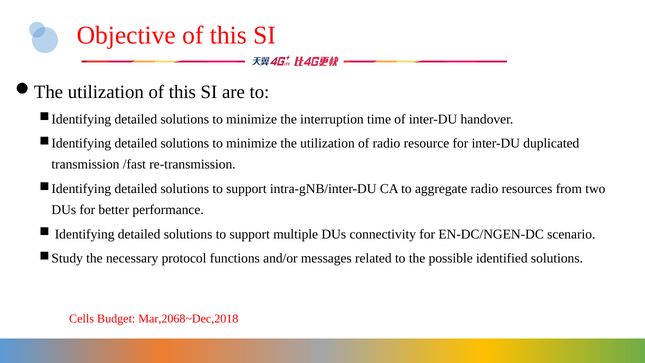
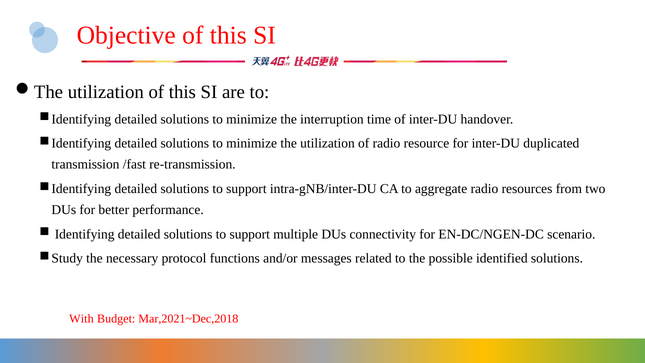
Cells: Cells -> With
Mar,2068~Dec,2018: Mar,2068~Dec,2018 -> Mar,2021~Dec,2018
